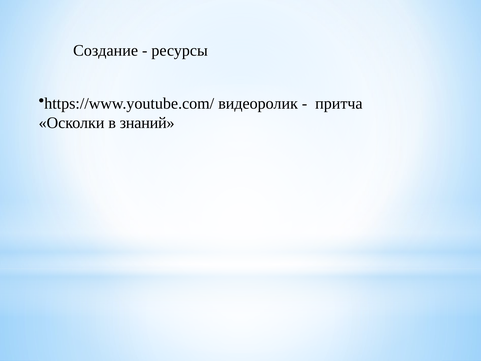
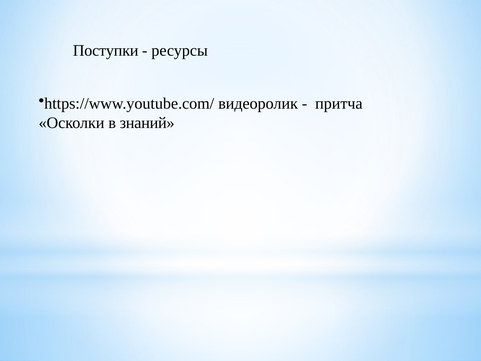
Создание: Создание -> Поступки
